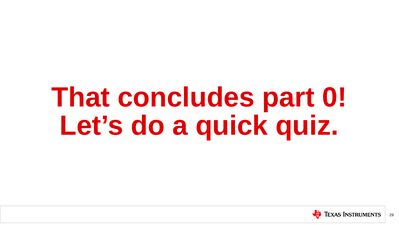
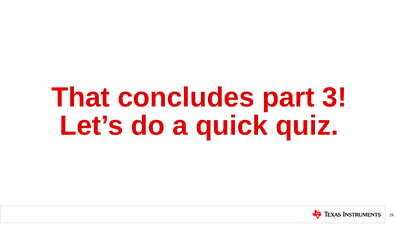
0: 0 -> 3
